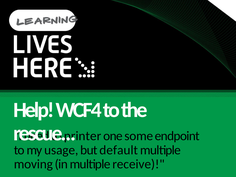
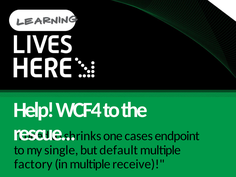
printer: printer -> shrinks
some: some -> cases
usage: usage -> single
moving: moving -> factory
